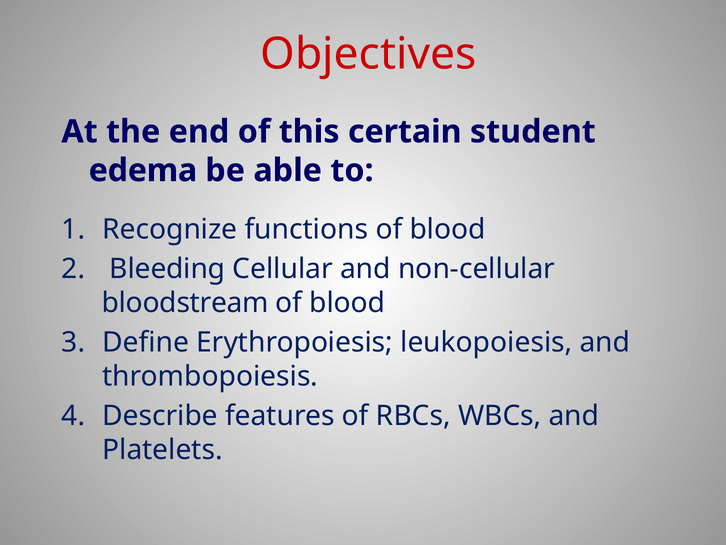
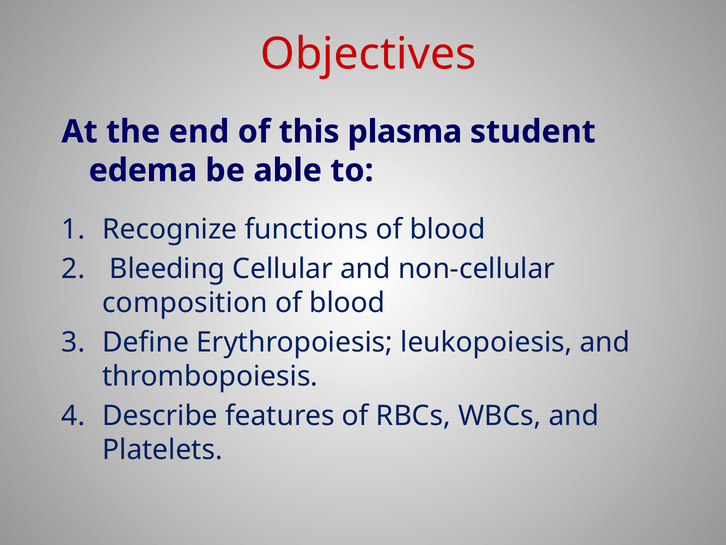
certain: certain -> plasma
bloodstream: bloodstream -> composition
